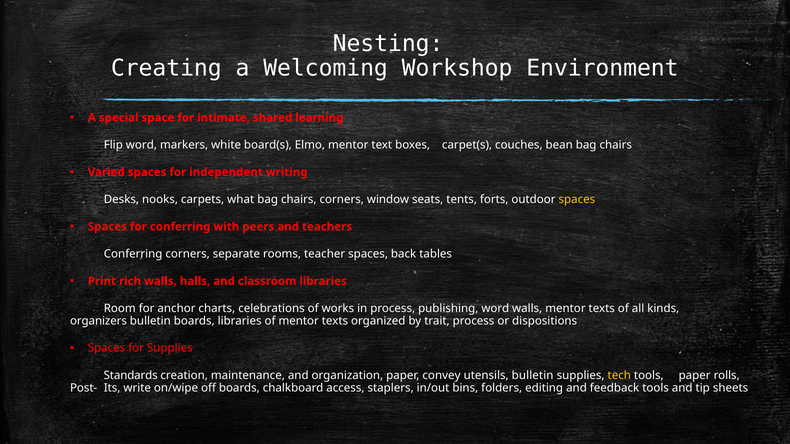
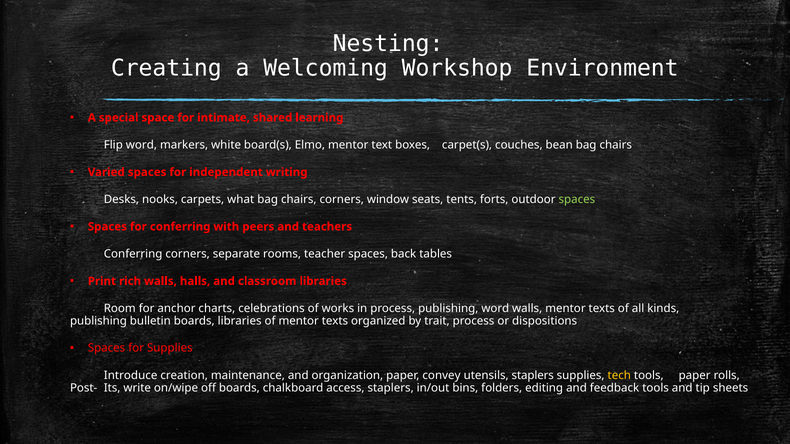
spaces at (577, 200) colour: yellow -> light green
organizers at (98, 321): organizers -> publishing
Standards: Standards -> Introduce
utensils bulletin: bulletin -> staplers
